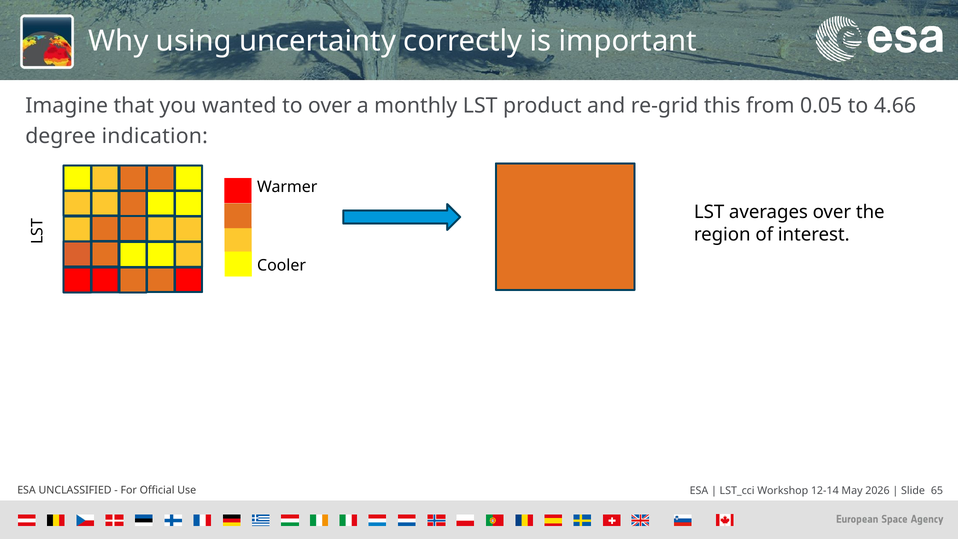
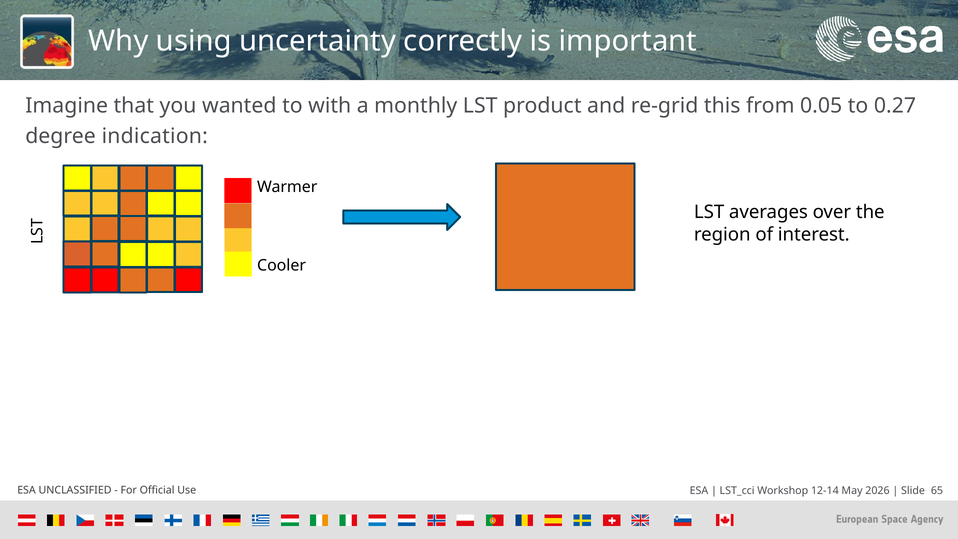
to over: over -> with
4.66: 4.66 -> 0.27
